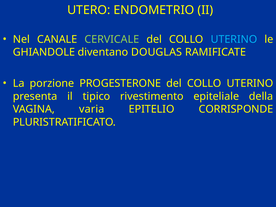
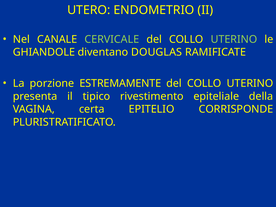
UTERINO at (234, 39) colour: light blue -> light green
PROGESTERONE: PROGESTERONE -> ESTREMAMENTE
varia: varia -> certa
